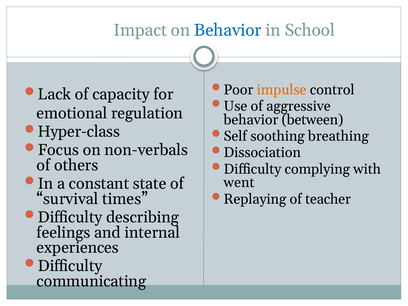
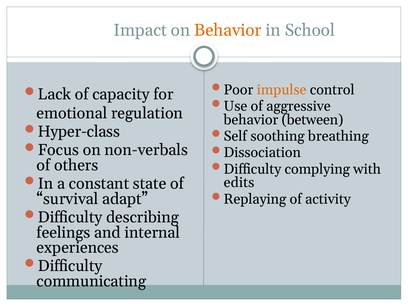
Behavior at (228, 30) colour: blue -> orange
went: went -> edits
teacher: teacher -> activity
times: times -> adapt
